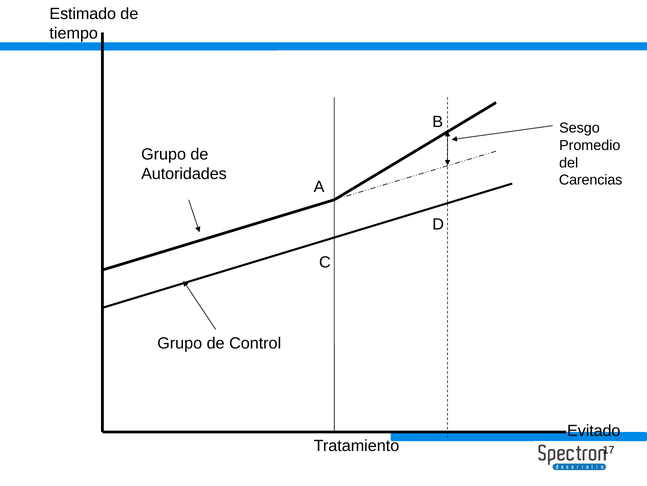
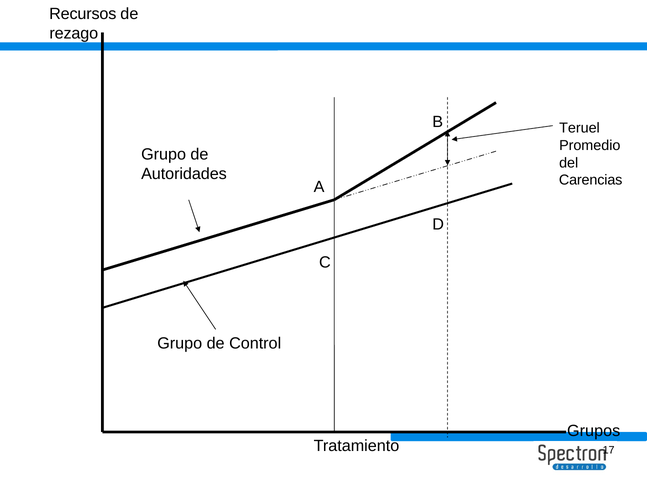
Estimado: Estimado -> Recursos
tiempo: tiempo -> rezago
Sesgo: Sesgo -> Teruel
Evitado: Evitado -> Grupos
